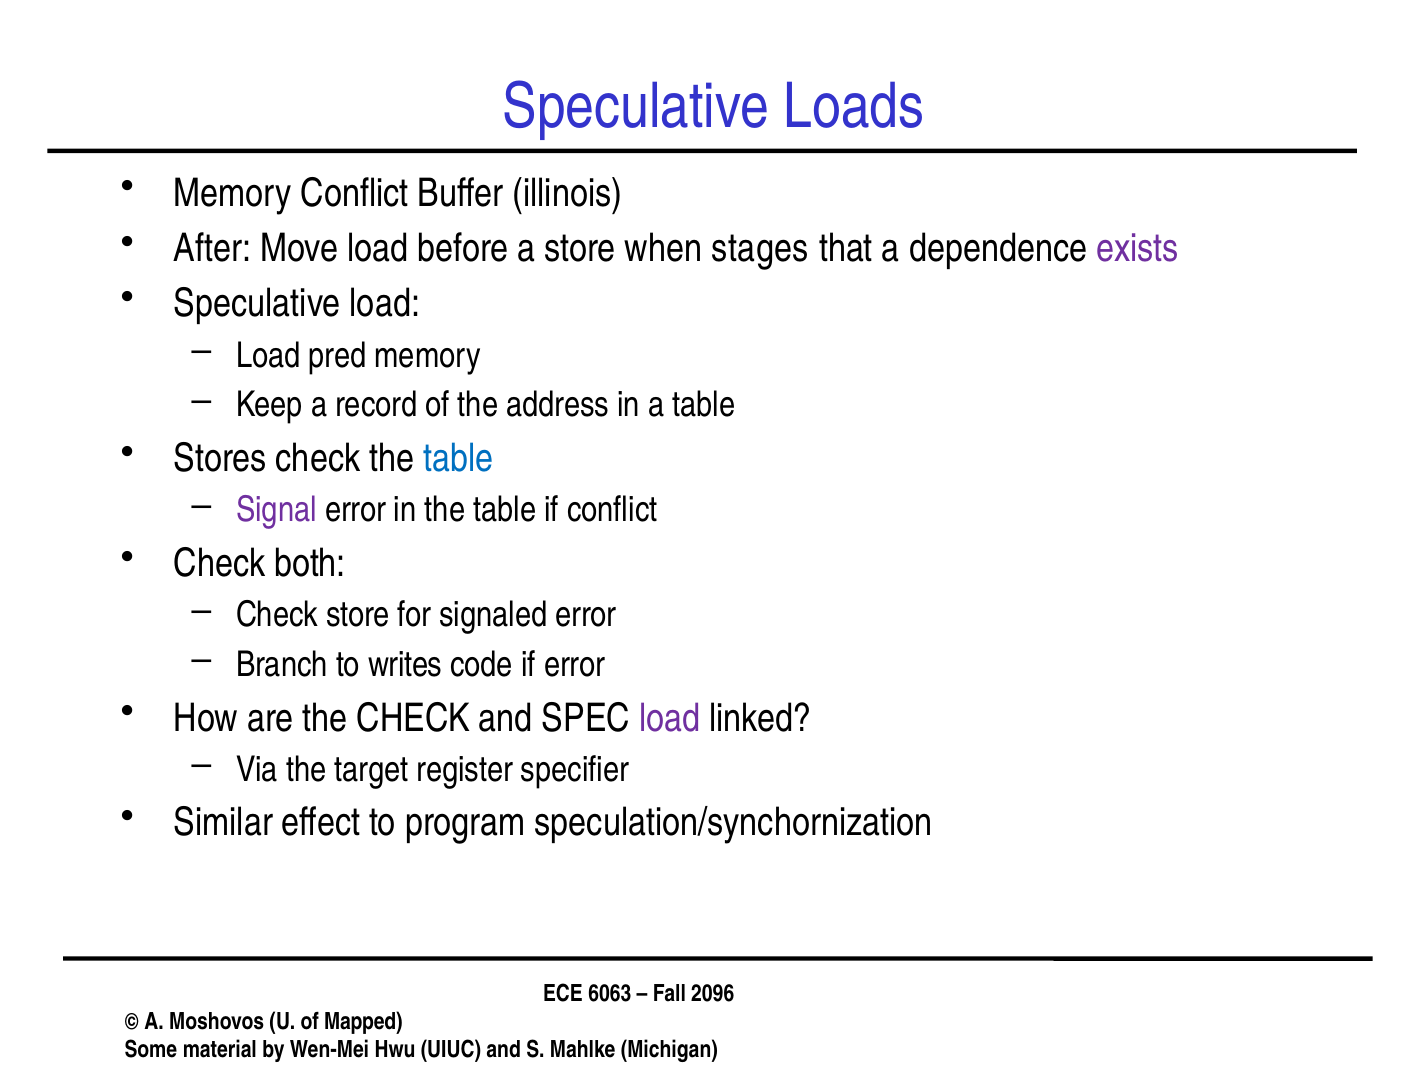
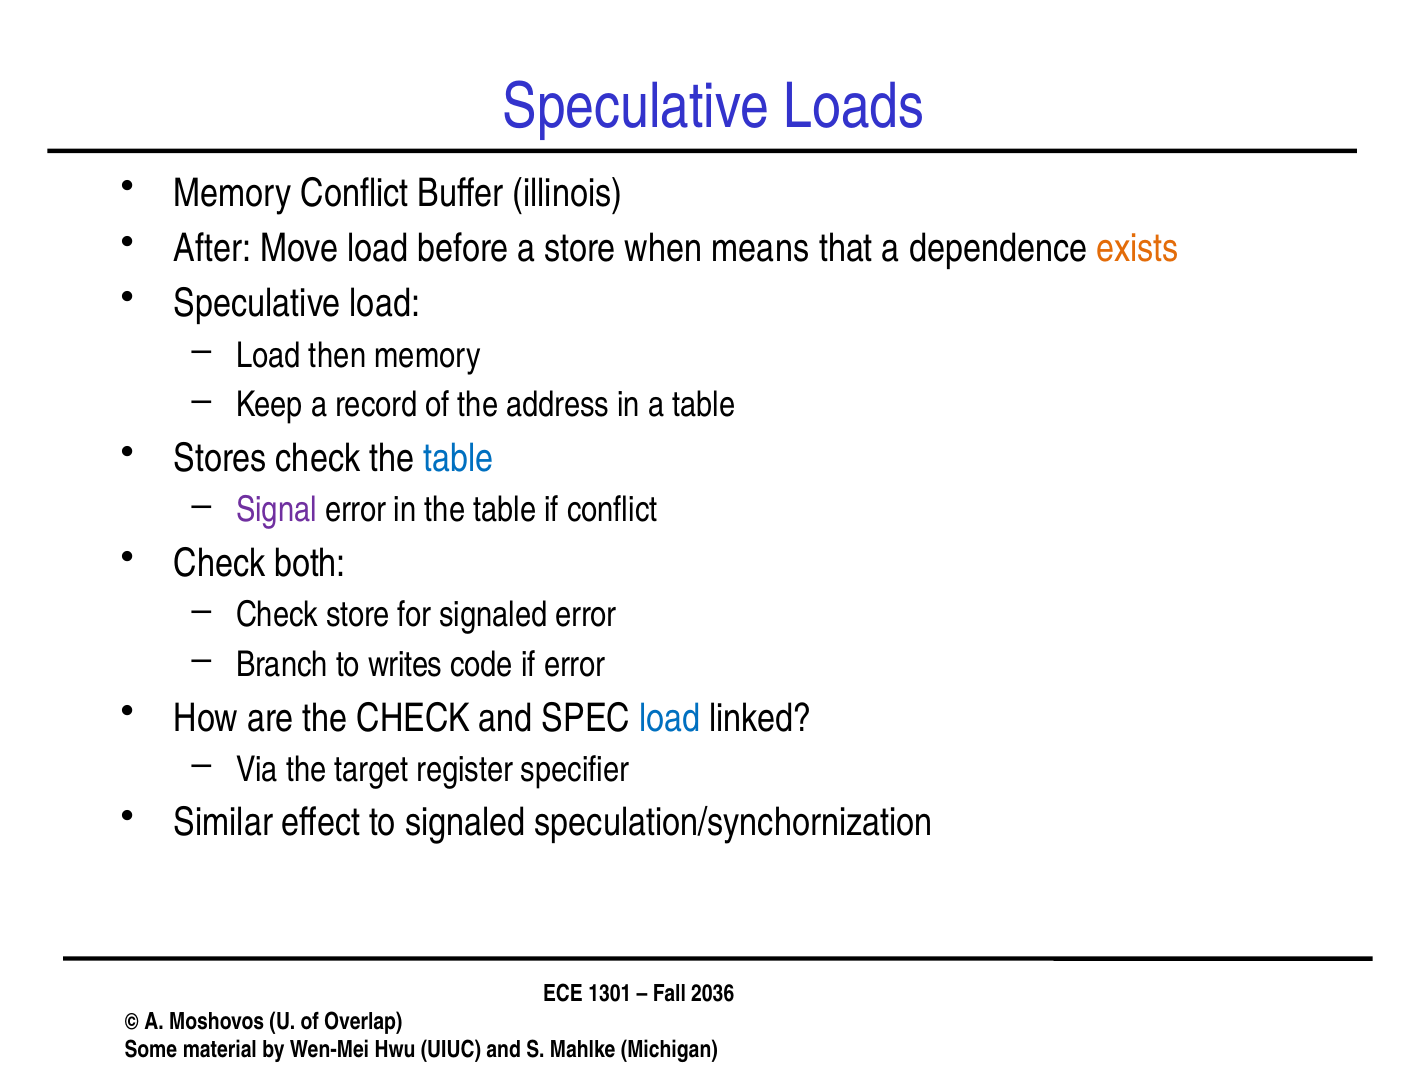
stages: stages -> means
exists colour: purple -> orange
pred: pred -> then
load at (670, 718) colour: purple -> blue
to program: program -> signaled
6063: 6063 -> 1301
2096: 2096 -> 2036
Mapped: Mapped -> Overlap
